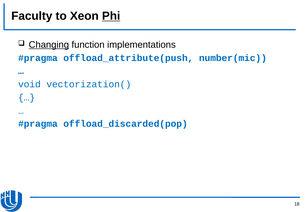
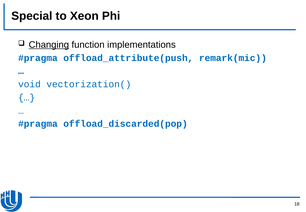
Faculty: Faculty -> Special
Phi underline: present -> none
number(mic: number(mic -> remark(mic
